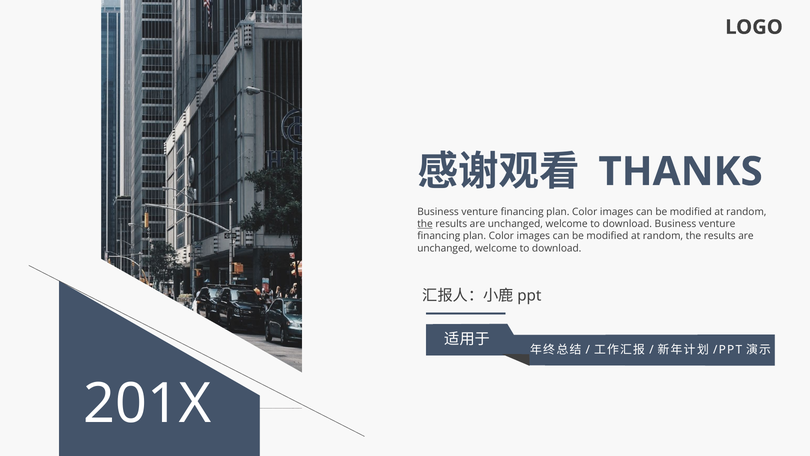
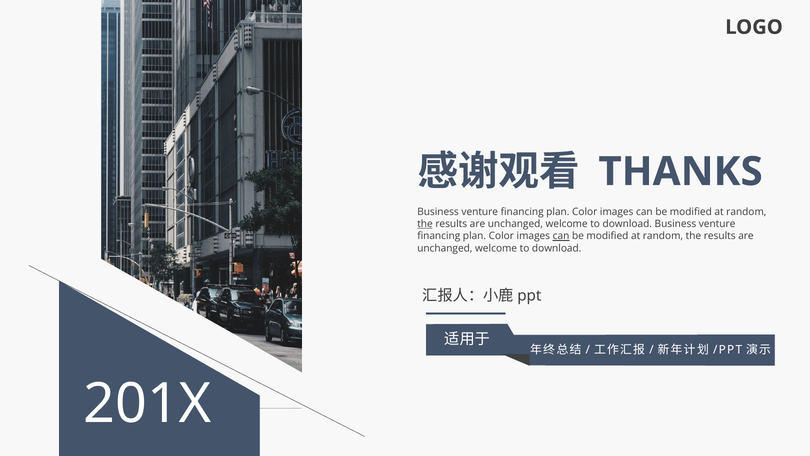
can at (561, 236) underline: none -> present
